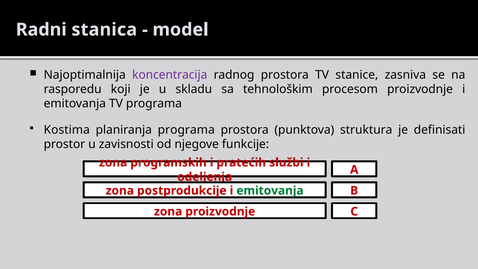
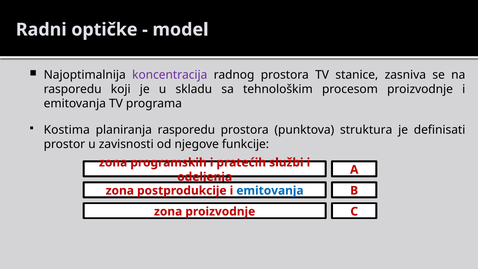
stanica: stanica -> optičke
planiranja programa: programa -> rasporedu
emitovanja at (270, 191) colour: green -> blue
